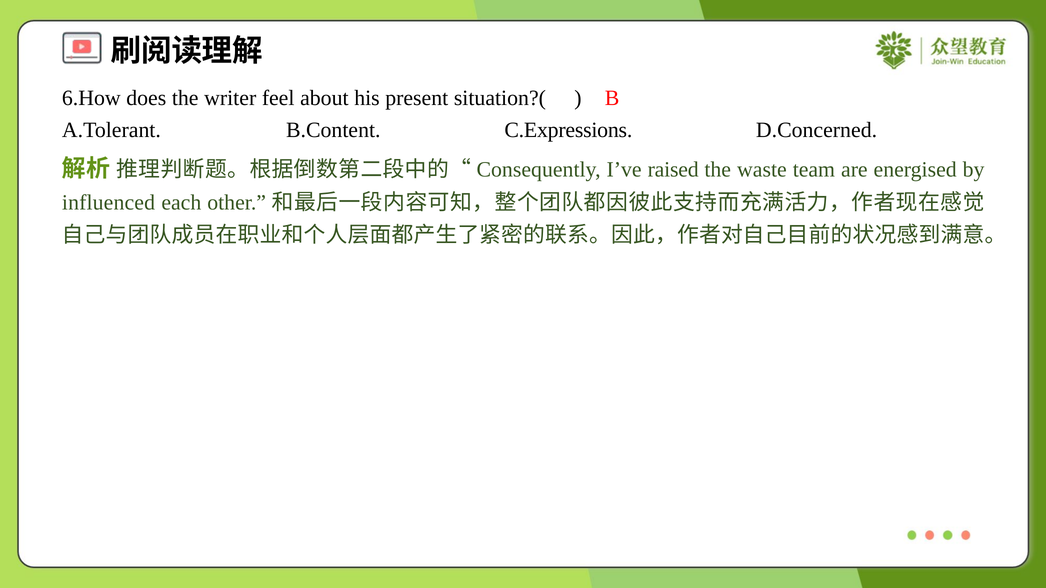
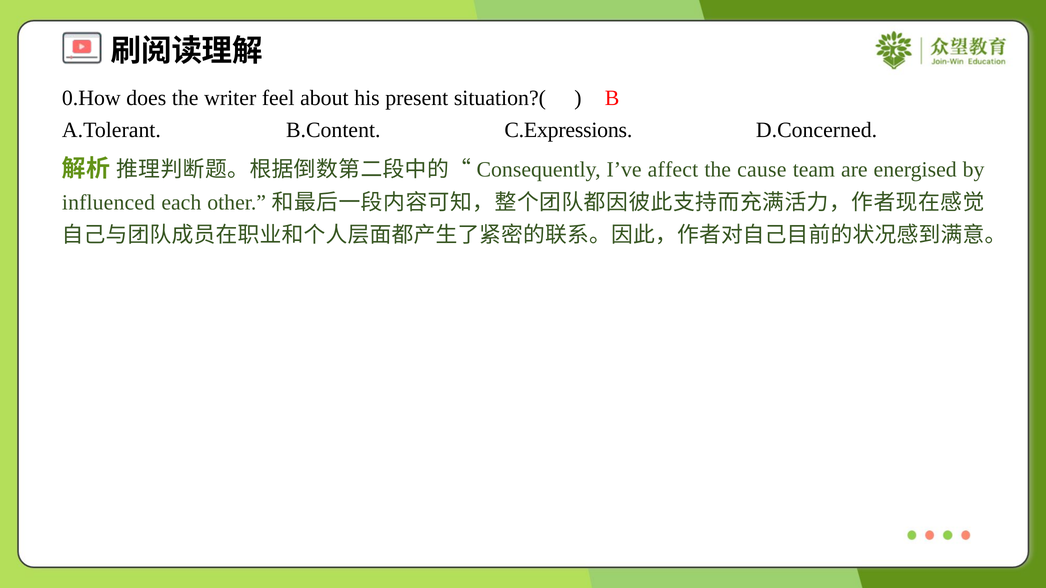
6.How: 6.How -> 0.How
raised: raised -> affect
waste: waste -> cause
